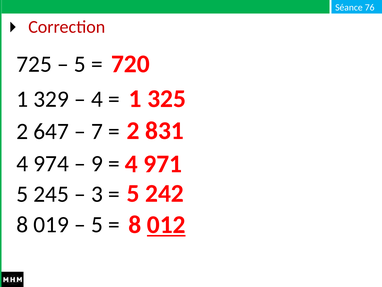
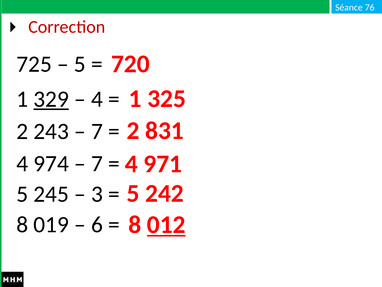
329 underline: none -> present
647: 647 -> 243
9 at (97, 163): 9 -> 7
5 at (97, 224): 5 -> 6
